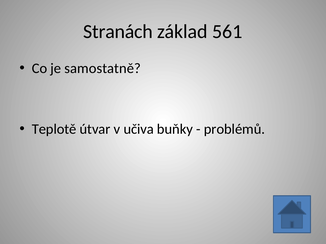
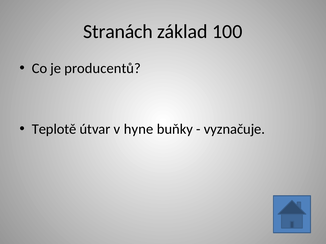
561: 561 -> 100
samostatně: samostatně -> producentů
učiva: učiva -> hyne
problémů: problémů -> vyznačuje
